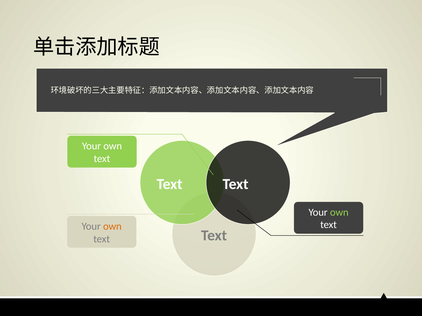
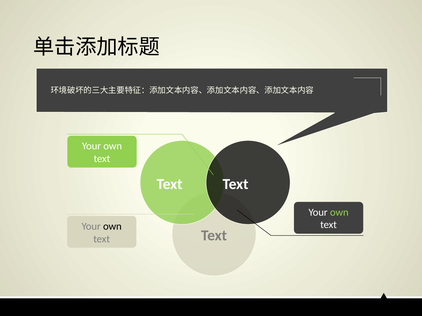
own at (112, 227) colour: orange -> black
